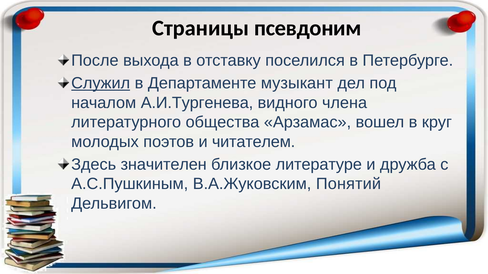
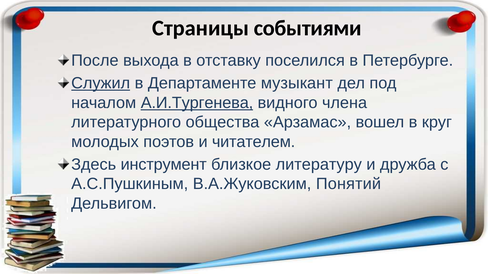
псевдоним: псевдоним -> событиями
А.И.Тургенева underline: none -> present
значителен: значителен -> инструмент
литературе: литературе -> литературу
